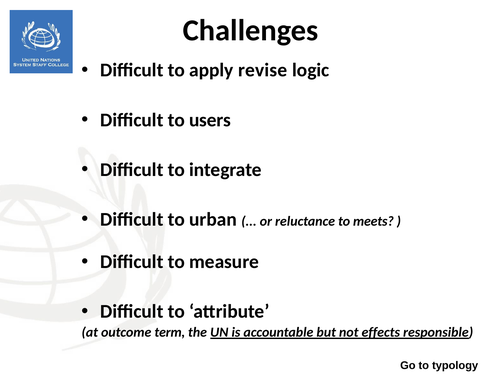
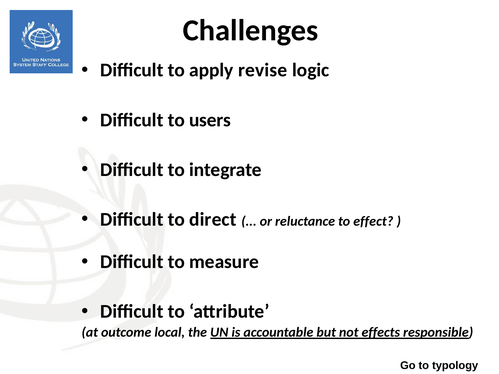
urban: urban -> direct
meets: meets -> effect
term: term -> local
